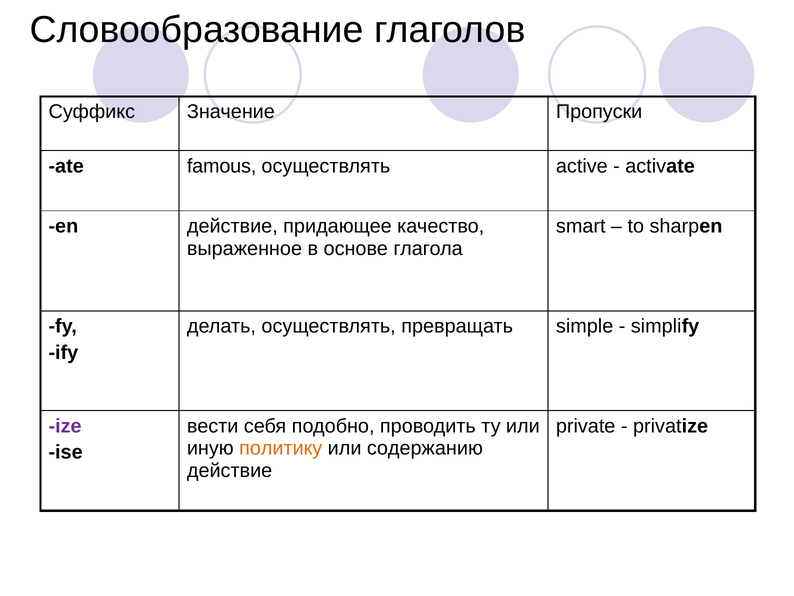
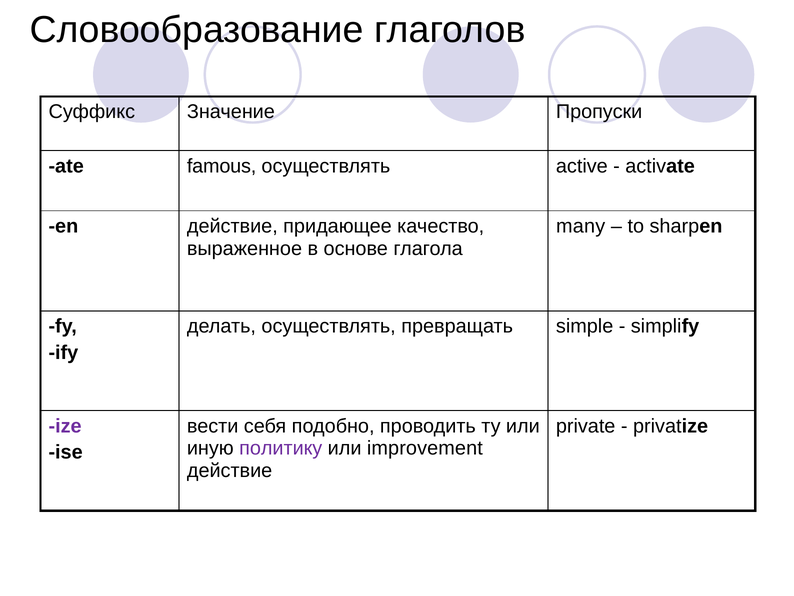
smart: smart -> many
политику colour: orange -> purple
содержанию: содержанию -> improvement
